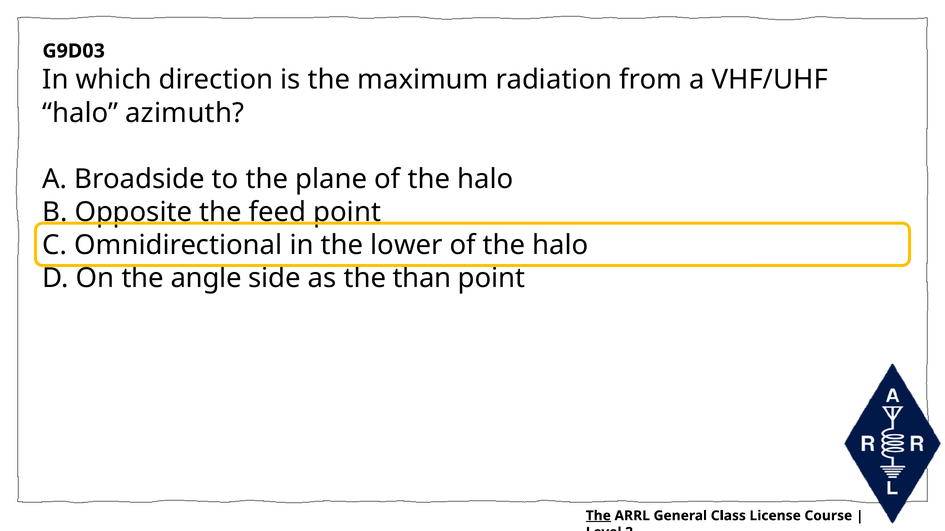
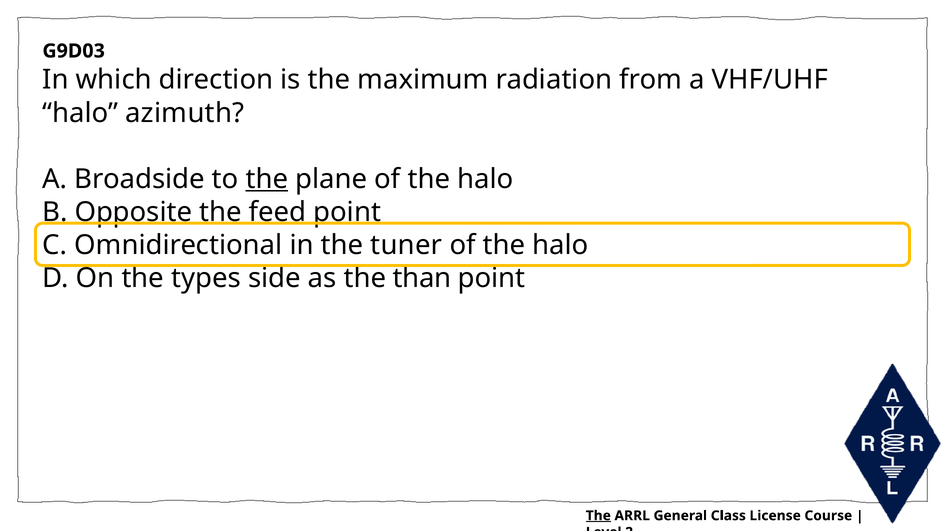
the at (267, 179) underline: none -> present
lower: lower -> tuner
angle: angle -> types
